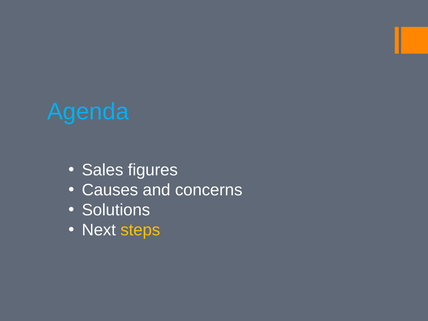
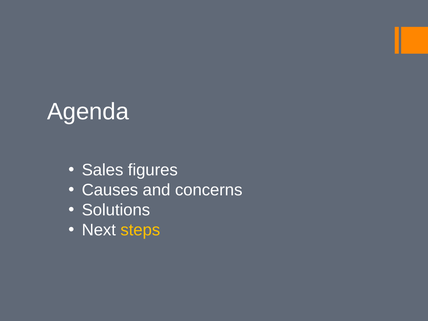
Agenda colour: light blue -> white
